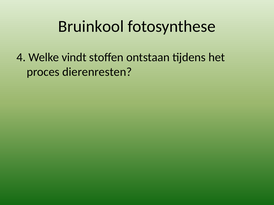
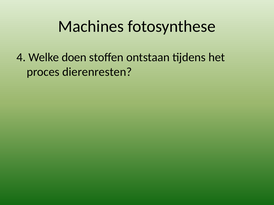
Bruinkool: Bruinkool -> Machines
vindt: vindt -> doen
